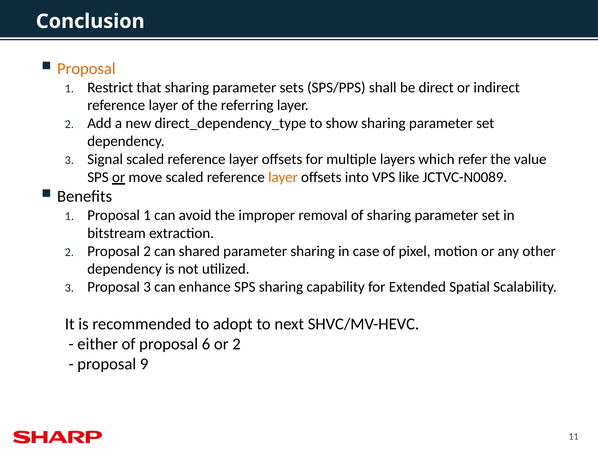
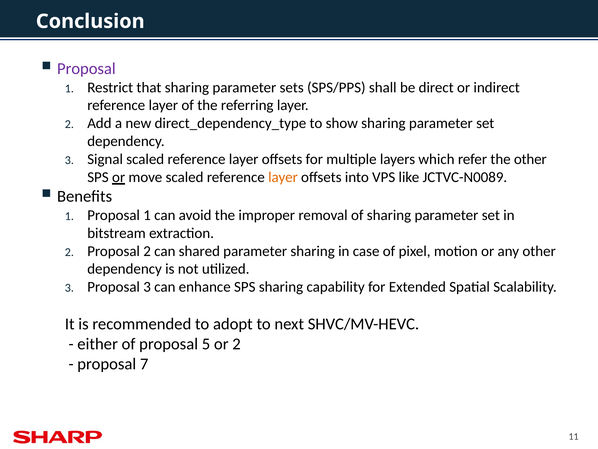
Proposal at (86, 69) colour: orange -> purple
the value: value -> other
6: 6 -> 5
9: 9 -> 7
